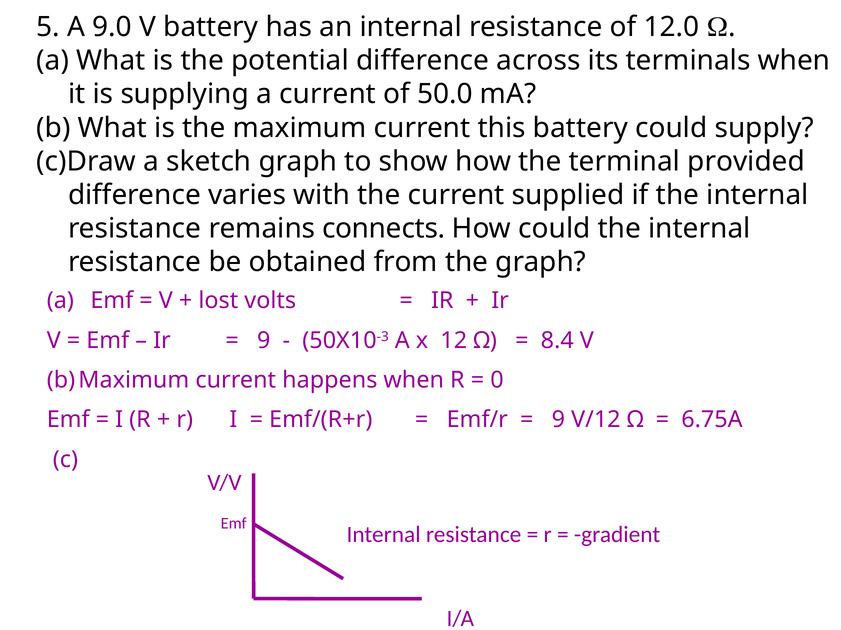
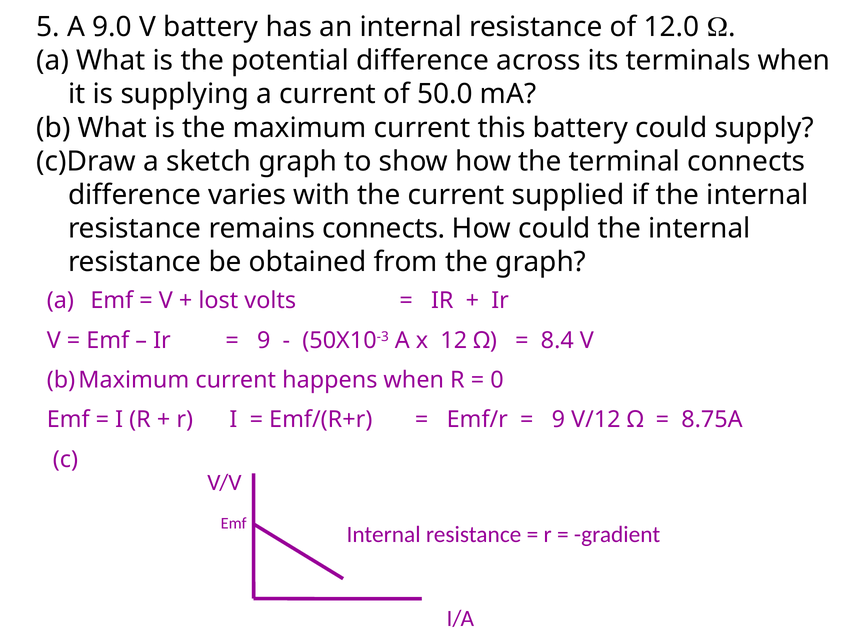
terminal provided: provided -> connects
6.75A: 6.75A -> 8.75A
